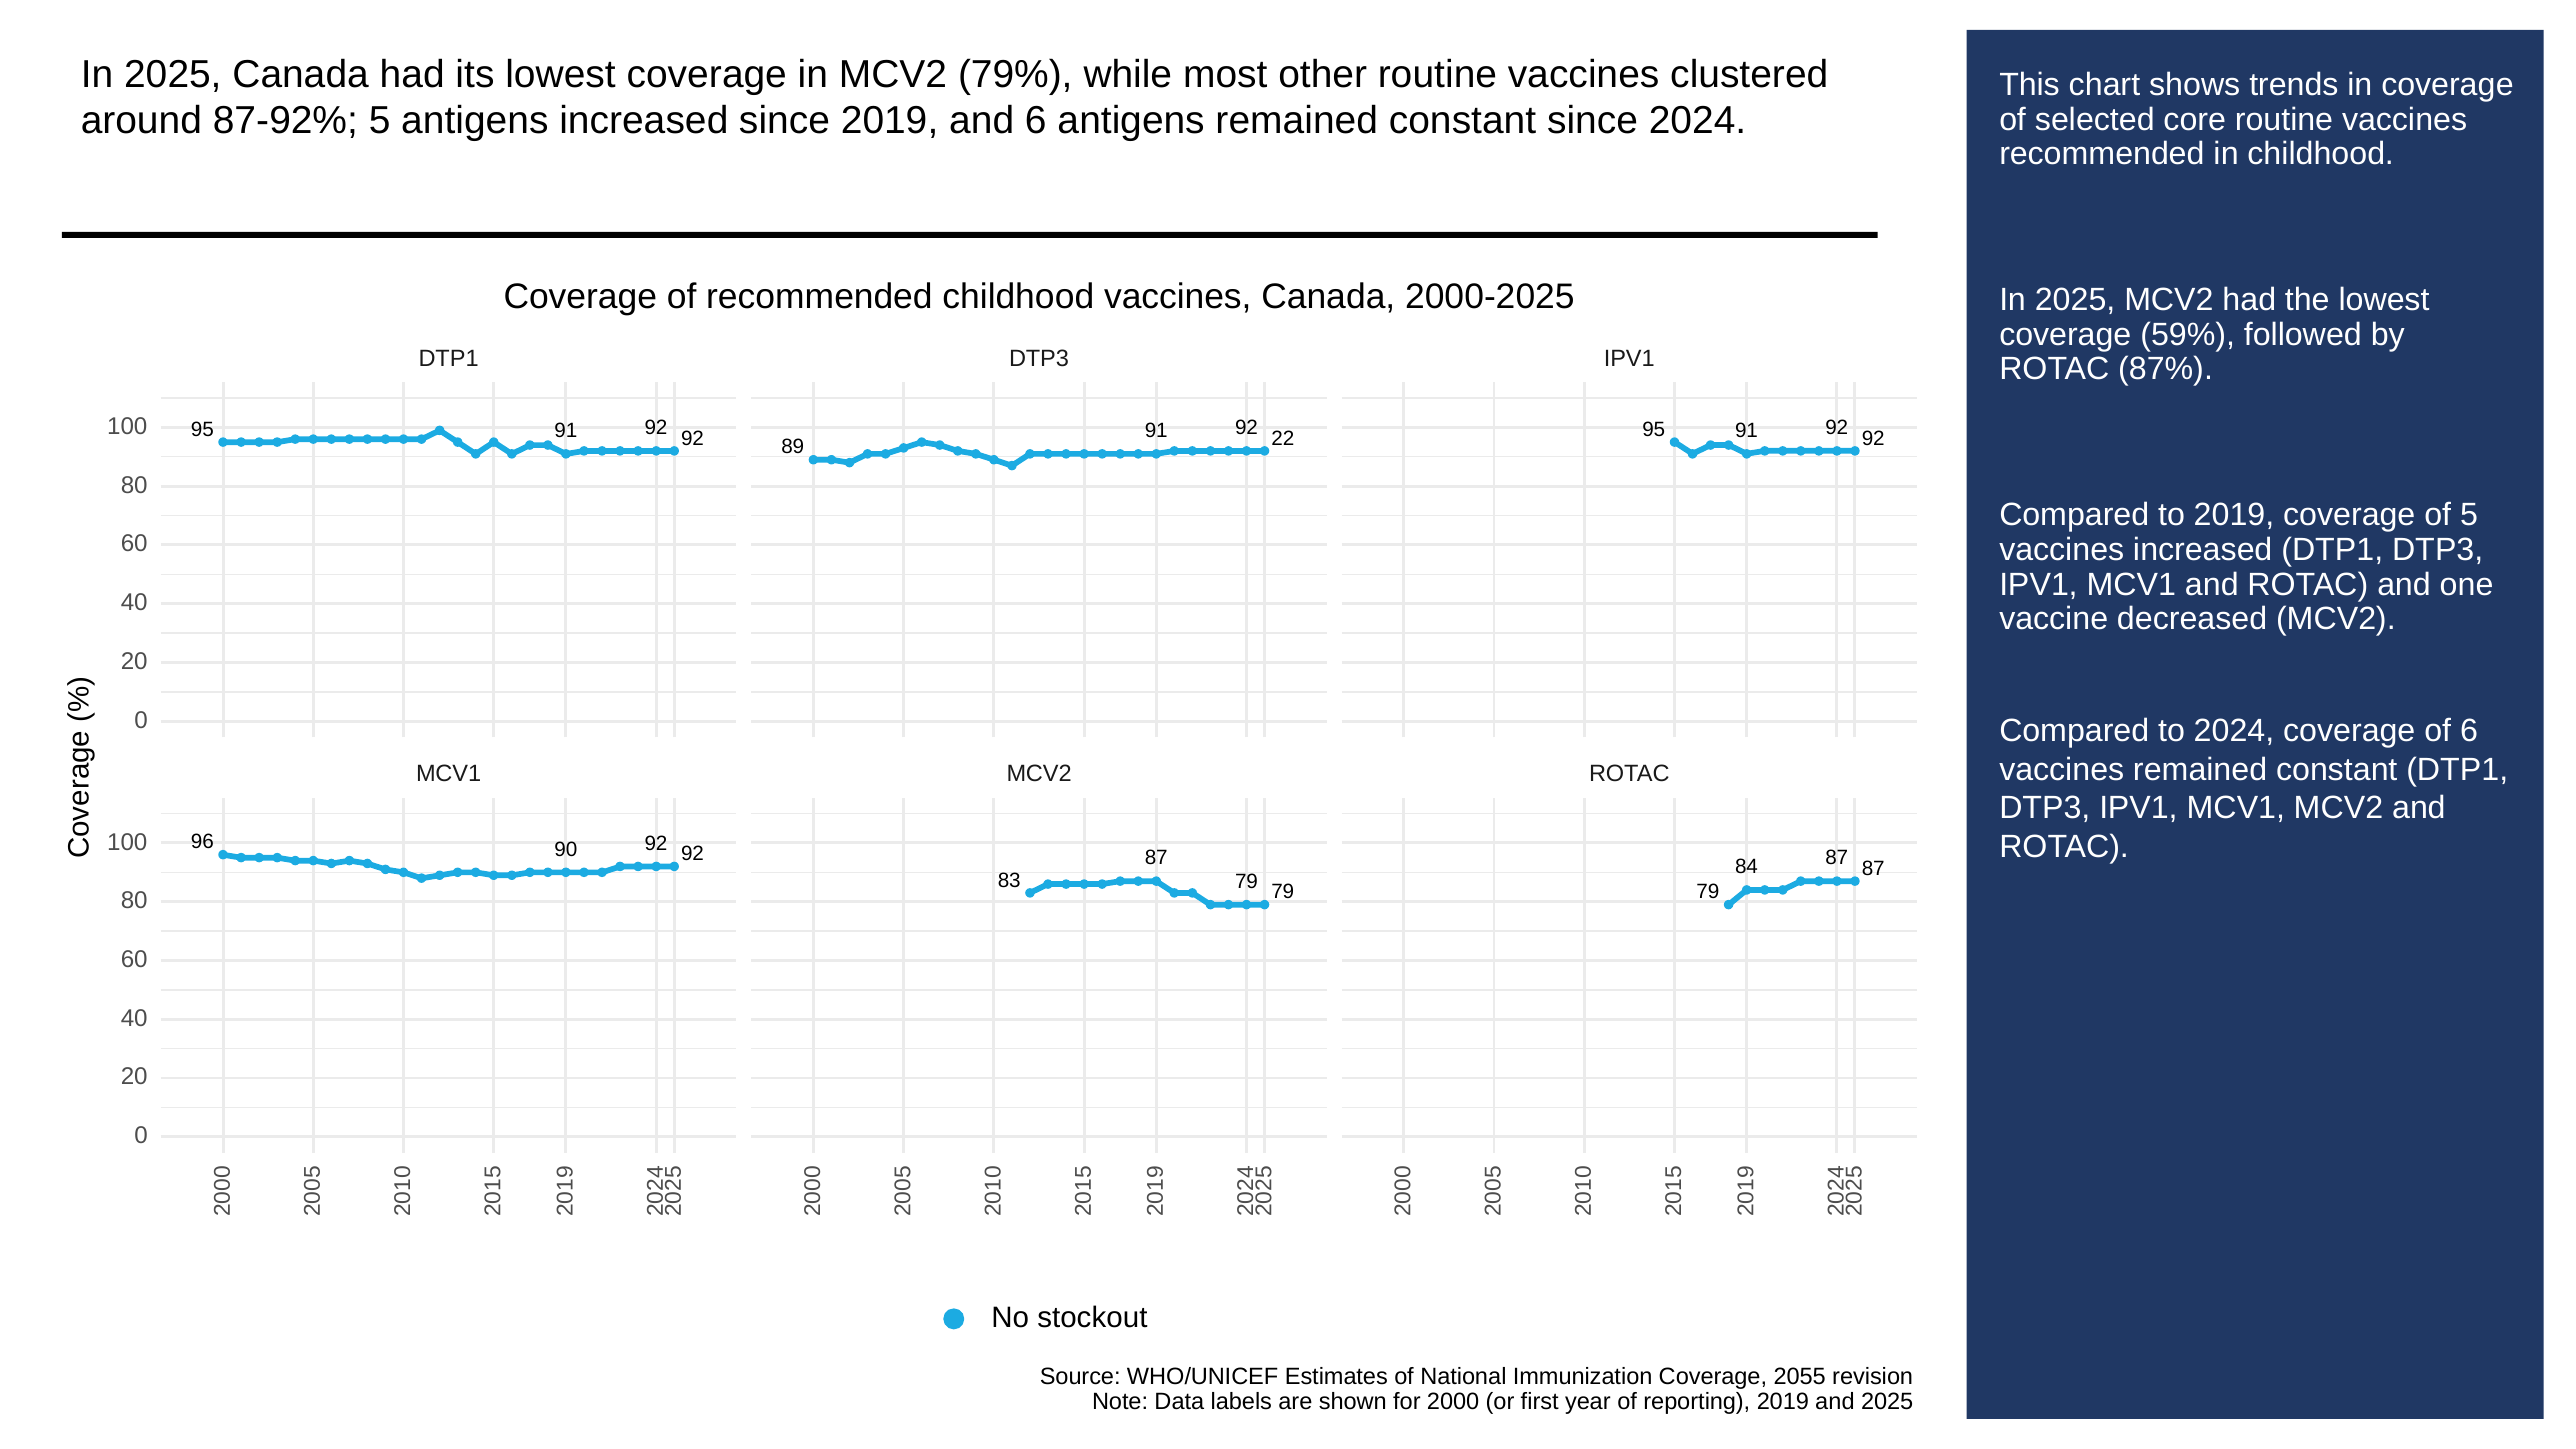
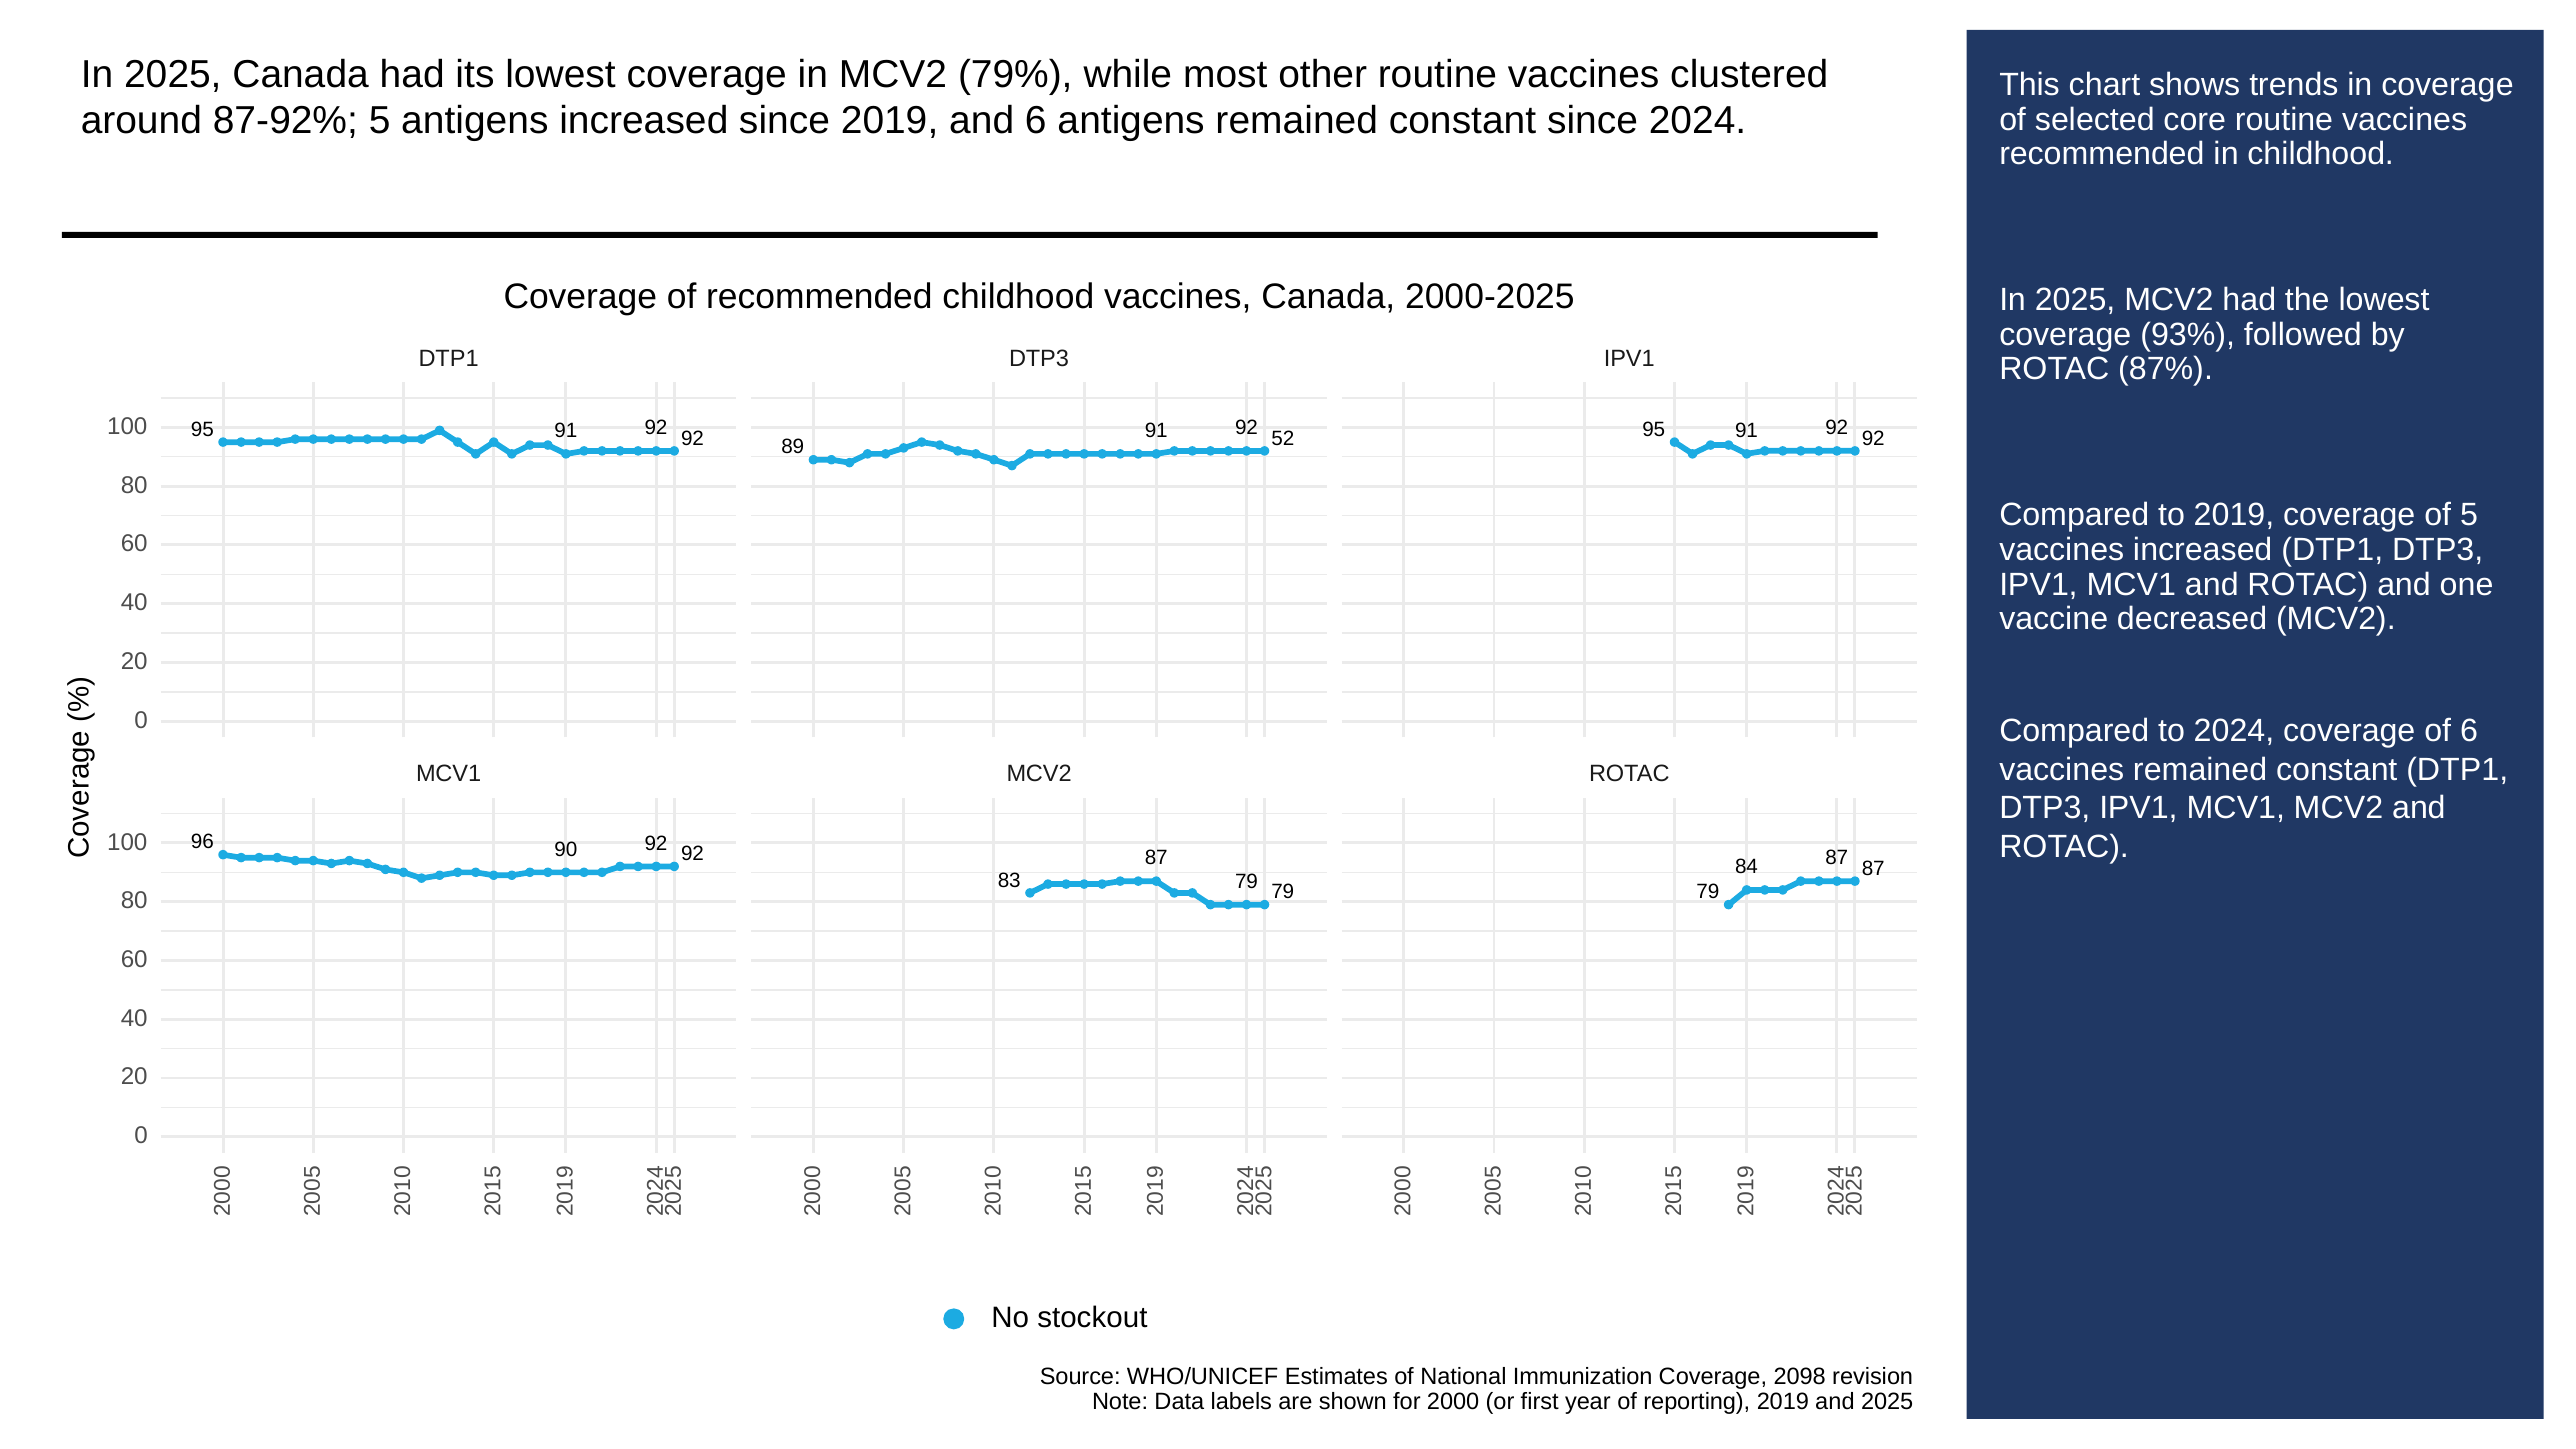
59%: 59% -> 93%
22: 22 -> 52
2055: 2055 -> 2098
